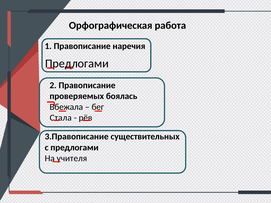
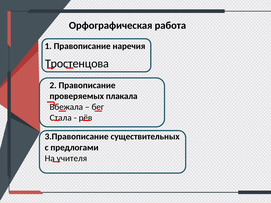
Предлогами at (77, 64): Предлогами -> Тростенцова
боялась: боялась -> плакала
